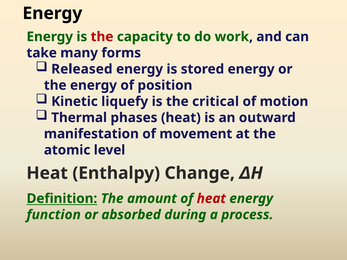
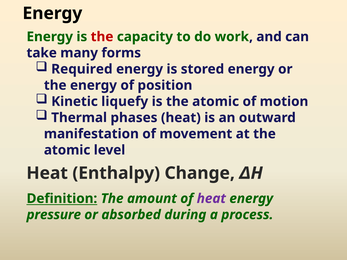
Released: Released -> Required
is the critical: critical -> atomic
heat at (211, 199) colour: red -> purple
function: function -> pressure
